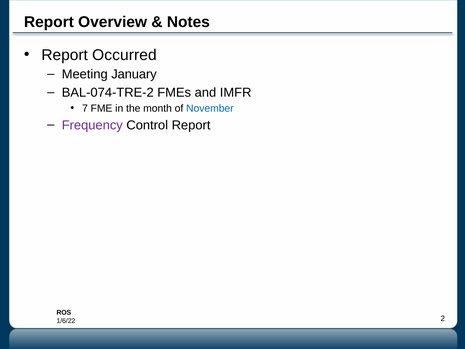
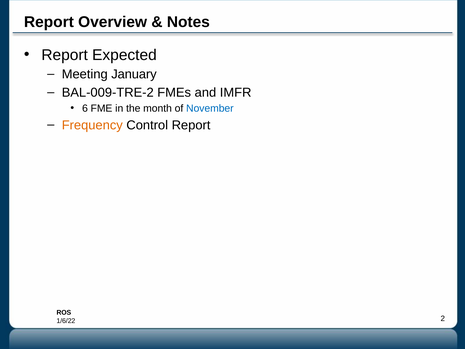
Occurred: Occurred -> Expected
BAL-074-TRE-2: BAL-074-TRE-2 -> BAL-009-TRE-2
7: 7 -> 6
Frequency colour: purple -> orange
